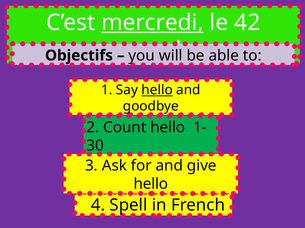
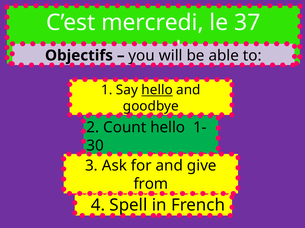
mercredi underline: present -> none
42: 42 -> 37
hello at (151, 184): hello -> from
